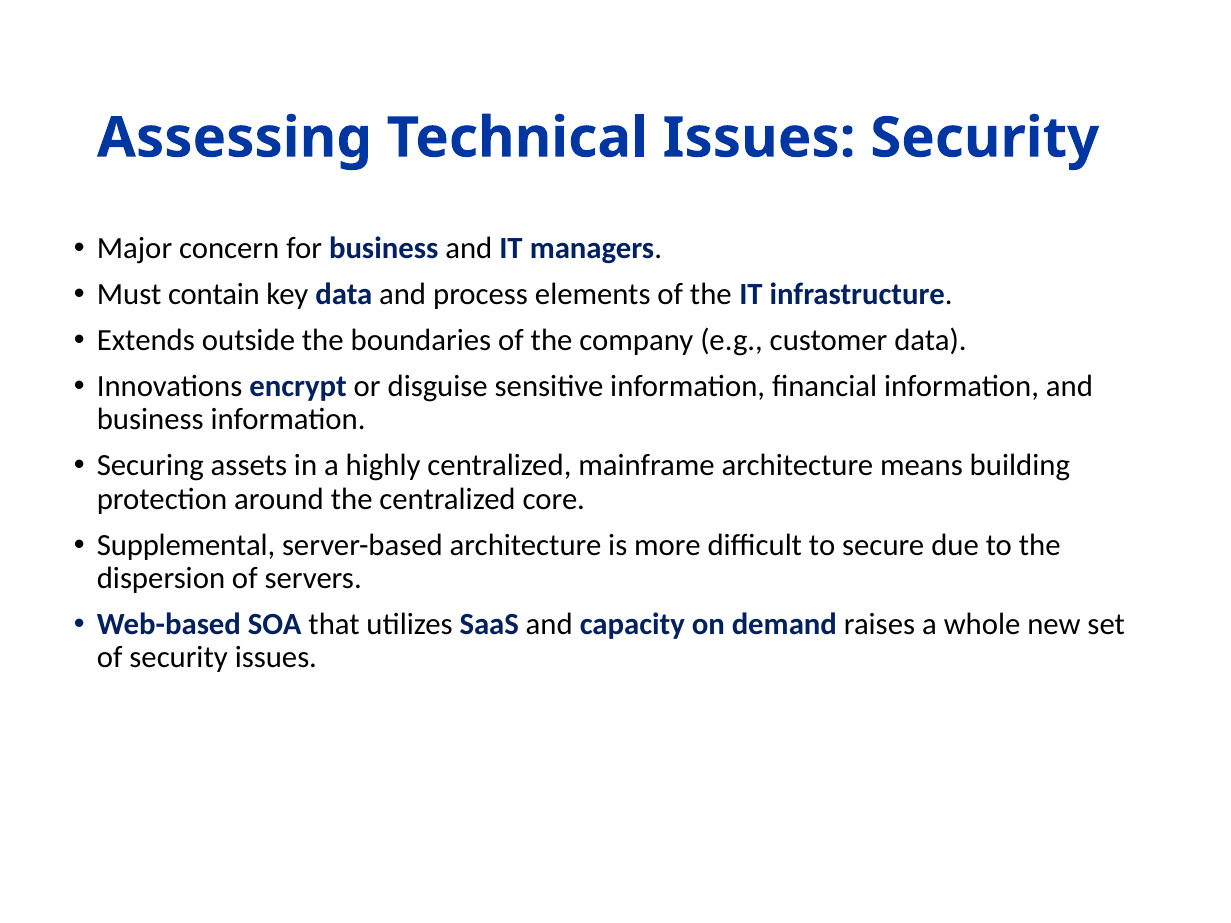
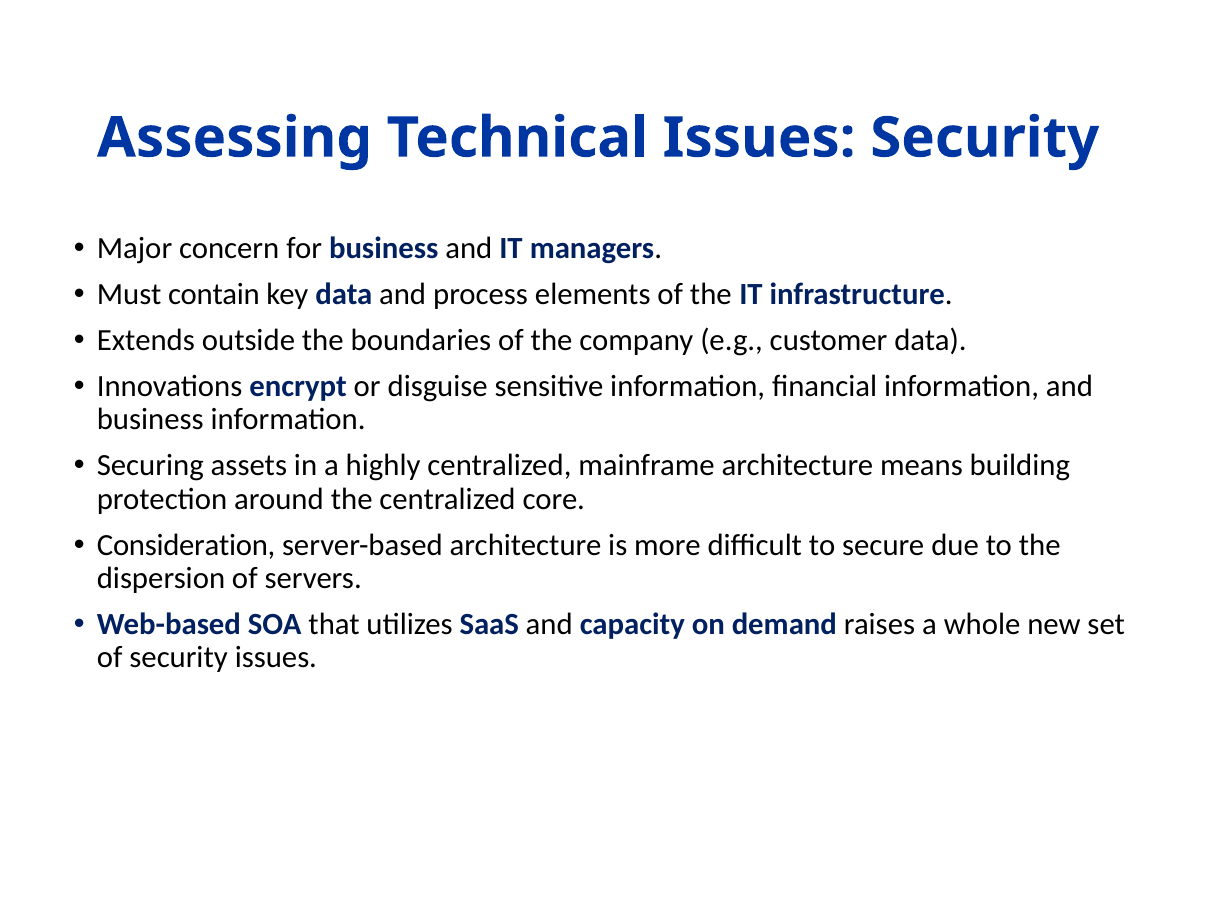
Supplemental: Supplemental -> Consideration
